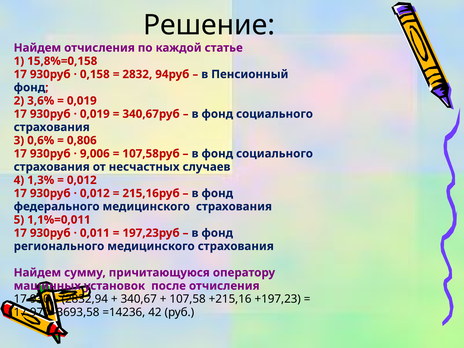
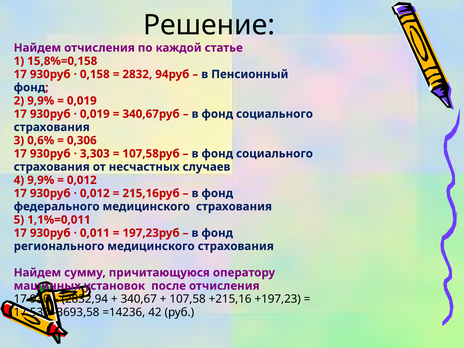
2 3,6%: 3,6% -> 9,9%
0,806: 0,806 -> 0,306
9,006: 9,006 -> 3,303
4 1,3%: 1,3% -> 9,9%
970: 970 -> 530
